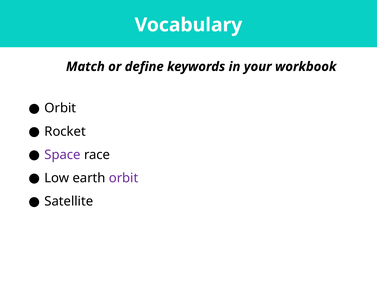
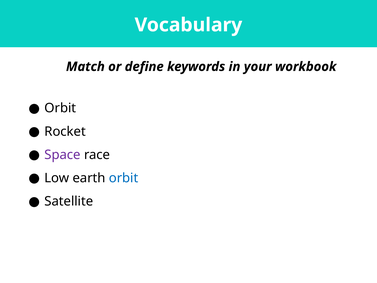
orbit at (124, 178) colour: purple -> blue
